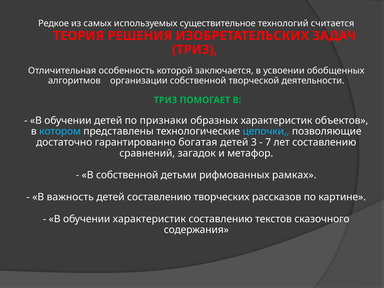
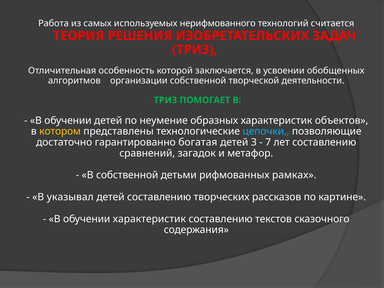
Редкое: Редкое -> Работа
существительное: существительное -> нерифмованного
признаки: признаки -> неумение
котором colour: light blue -> yellow
важность: важность -> указывал
